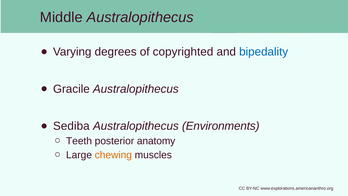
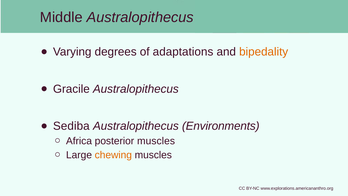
copyrighted: copyrighted -> adaptations
bipedality colour: blue -> orange
Teeth: Teeth -> Africa
posterior anatomy: anatomy -> muscles
